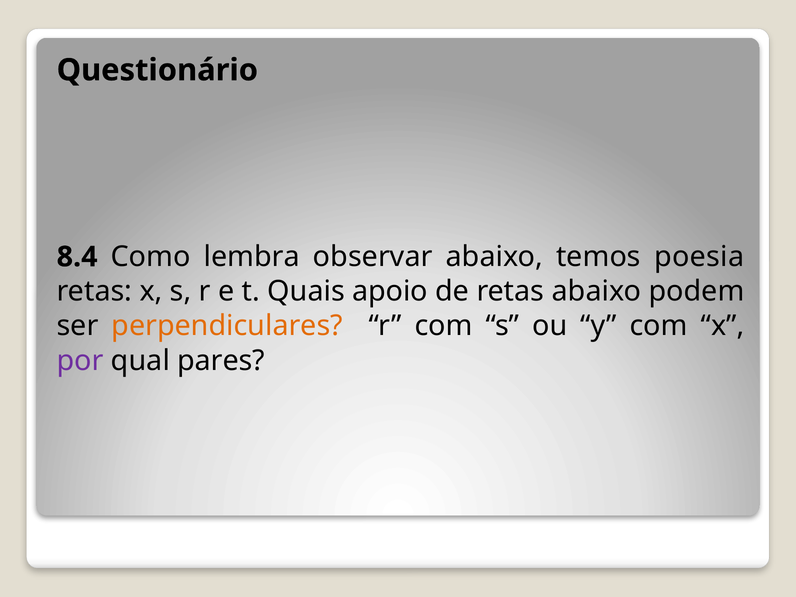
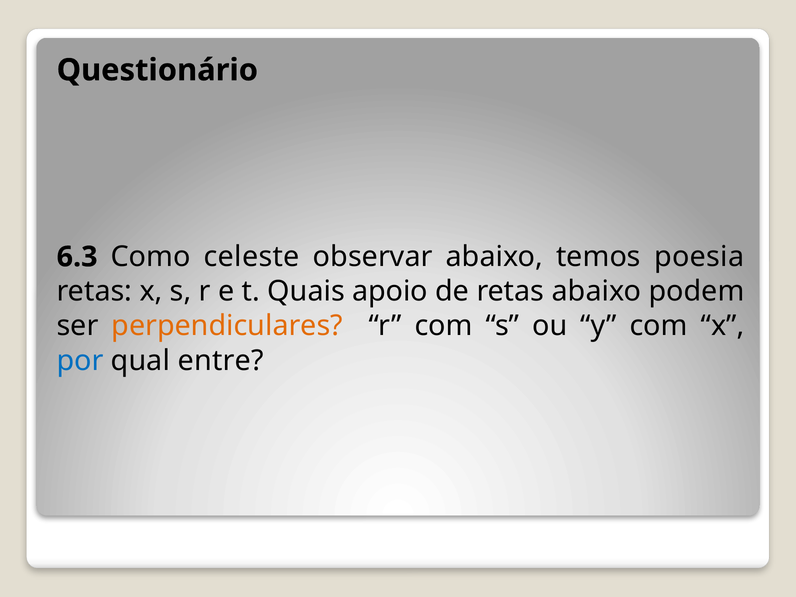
8.4: 8.4 -> 6.3
lembra: lembra -> celeste
por colour: purple -> blue
pares: pares -> entre
